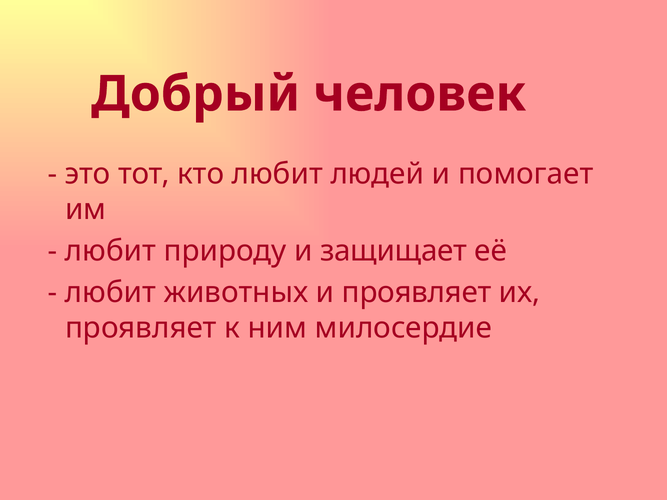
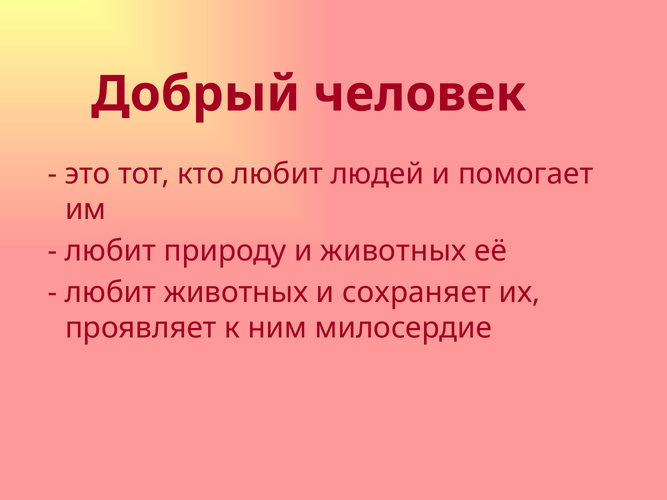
и защищает: защищает -> животных
и проявляет: проявляет -> сохраняет
